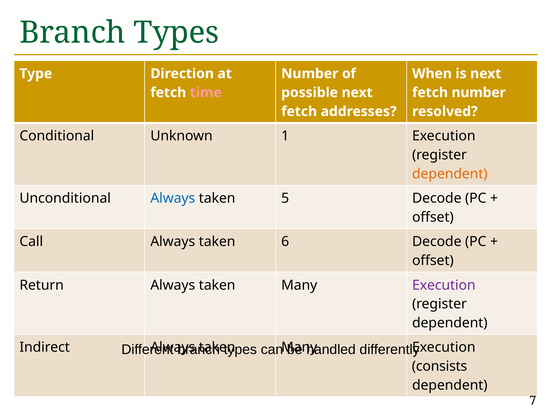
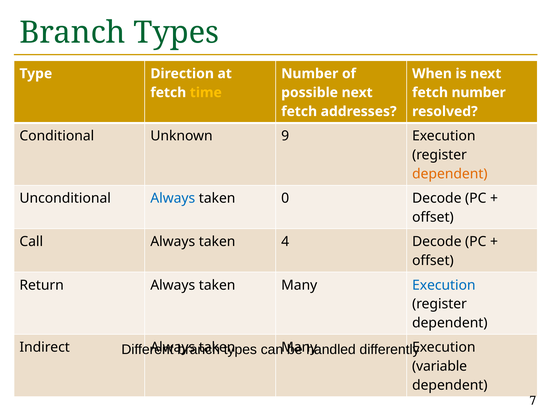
time colour: pink -> yellow
1: 1 -> 9
5: 5 -> 0
6: 6 -> 4
Execution at (444, 285) colour: purple -> blue
consists: consists -> variable
